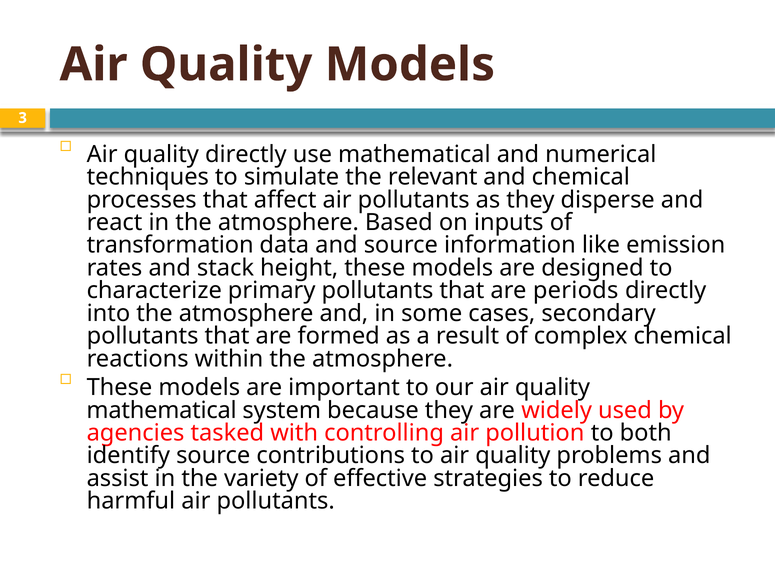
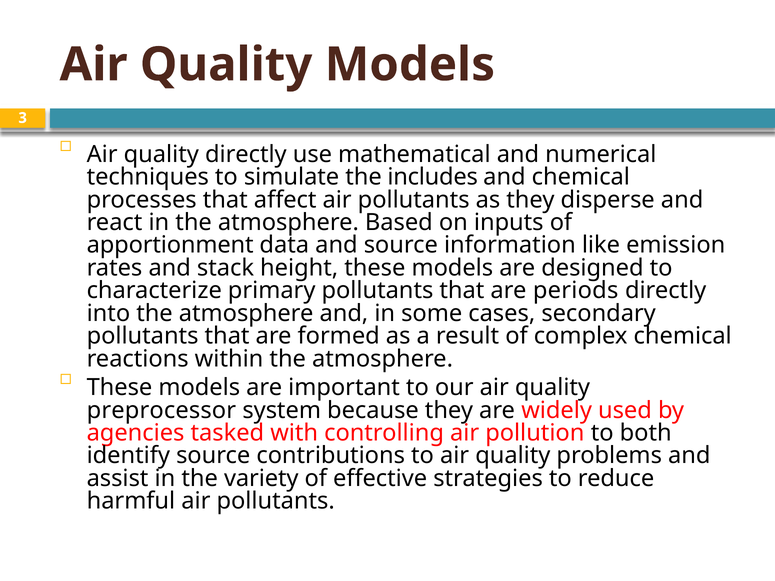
relevant: relevant -> includes
transformation: transformation -> apportionment
mathematical at (162, 410): mathematical -> preprocessor
